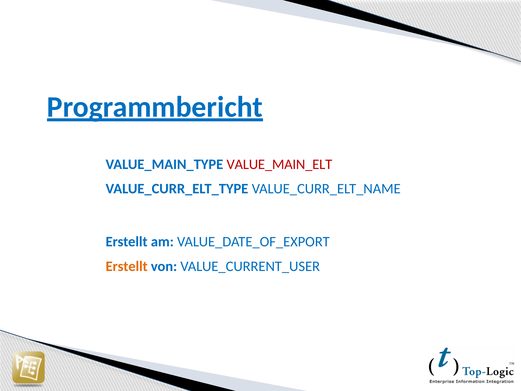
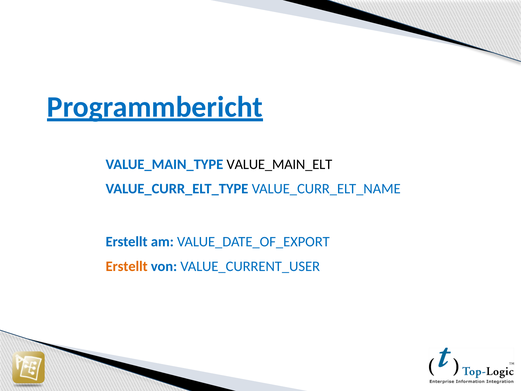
VALUE_MAIN_ELT colour: red -> black
